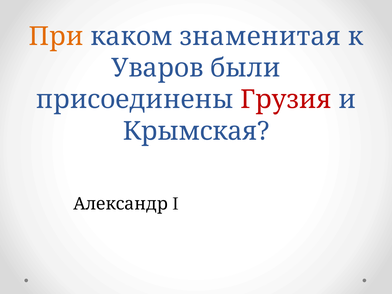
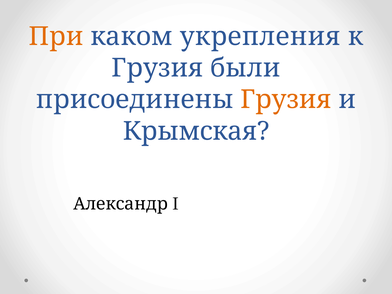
знаменитая: знаменитая -> укрепления
Уваров at (157, 68): Уваров -> Грузия
Грузия at (286, 100) colour: red -> orange
